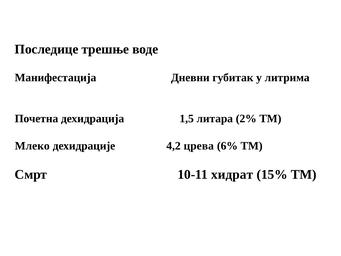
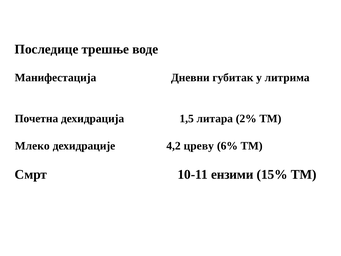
црева: црева -> цреву
хидрат: хидрат -> ензими
